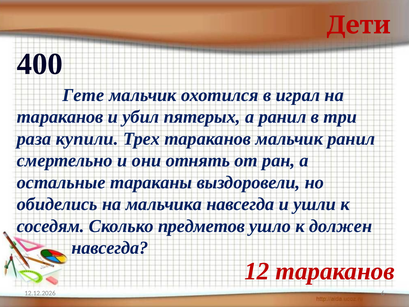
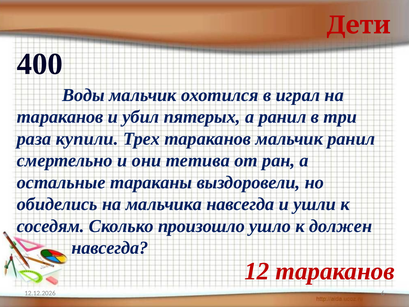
Гете: Гете -> Воды
отнять: отнять -> тетива
предметов: предметов -> произошло
